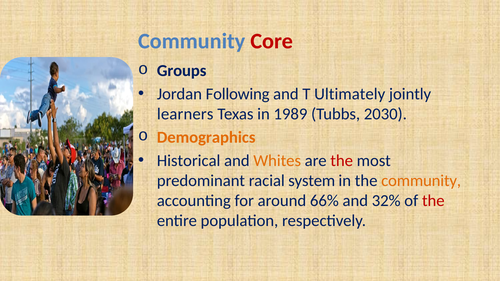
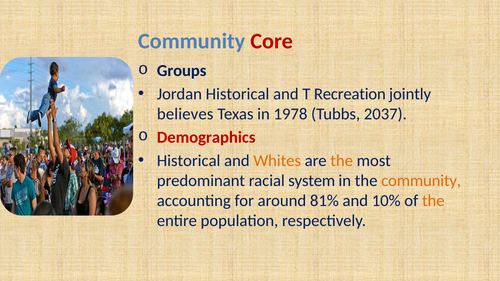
Jordan Following: Following -> Historical
Ultimately: Ultimately -> Recreation
learners: learners -> believes
1989: 1989 -> 1978
2030: 2030 -> 2037
Demographics colour: orange -> red
the at (342, 161) colour: red -> orange
66%: 66% -> 81%
32%: 32% -> 10%
the at (433, 201) colour: red -> orange
